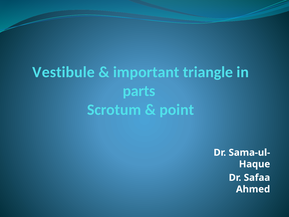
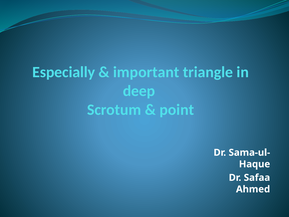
Vestibule: Vestibule -> Especially
parts: parts -> deep
